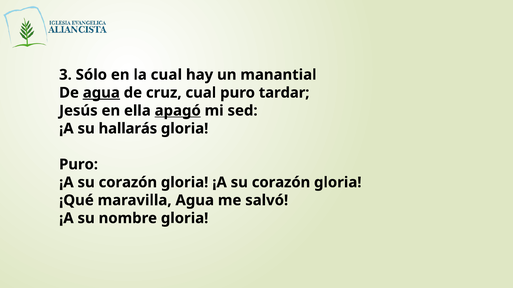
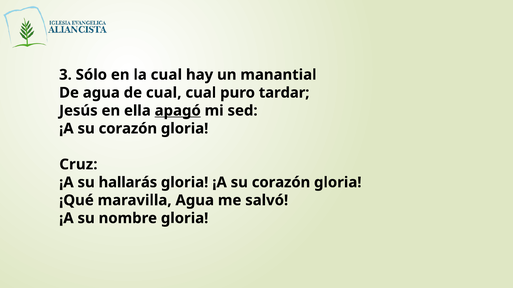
agua at (101, 93) underline: present -> none
de cruz: cruz -> cual
hallarás at (128, 129): hallarás -> corazón
Puro at (79, 165): Puro -> Cruz
corazón at (128, 183): corazón -> hallarás
